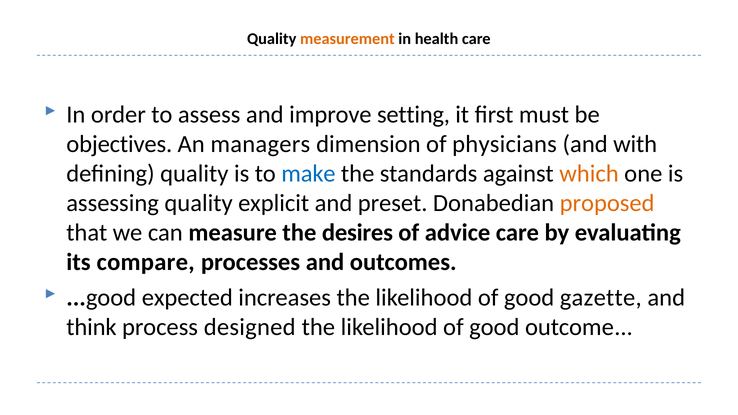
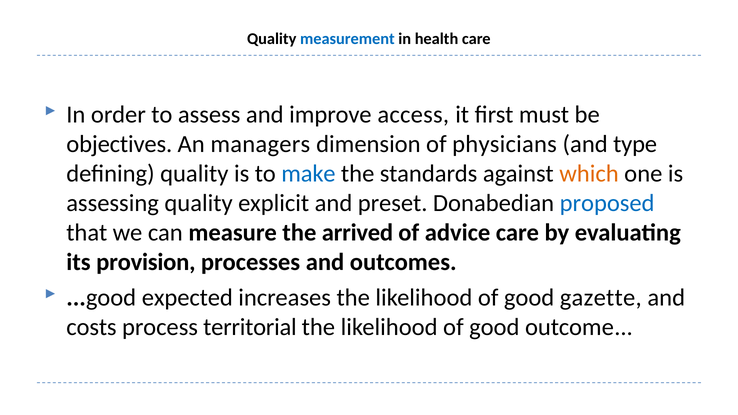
measurement colour: orange -> blue
setting: setting -> access
with: with -> type
proposed colour: orange -> blue
desires: desires -> arrived
compare: compare -> provision
think: think -> costs
designed: designed -> territorial
